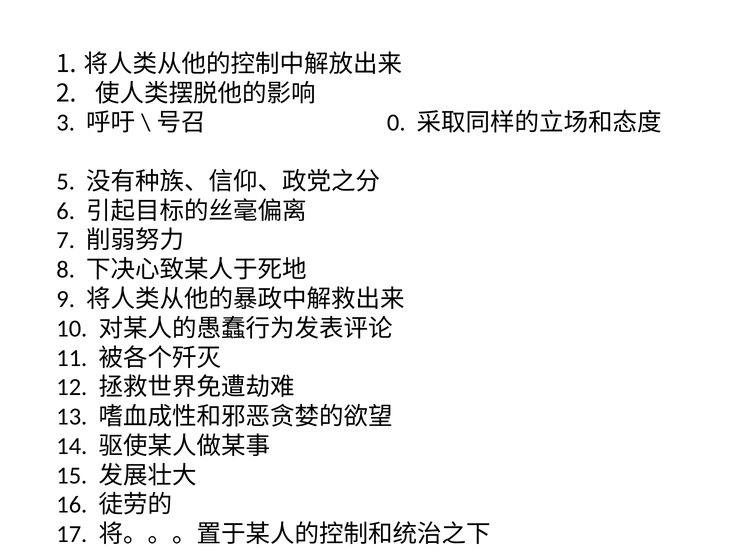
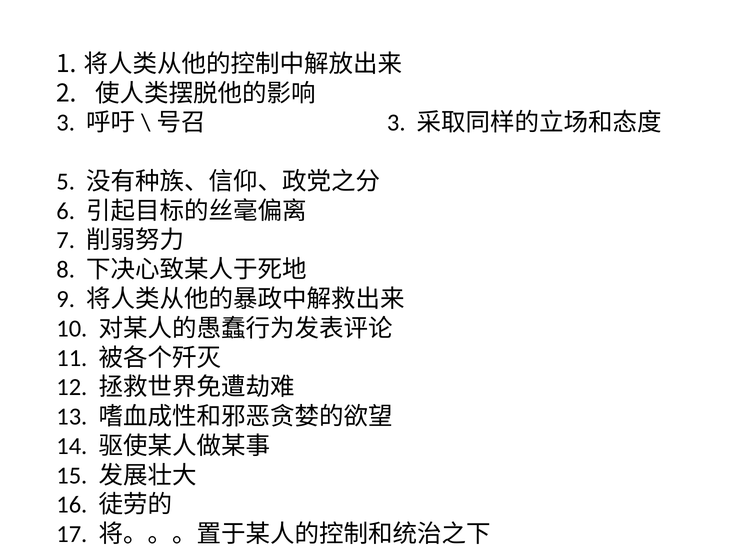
0 at (396, 123): 0 -> 3
